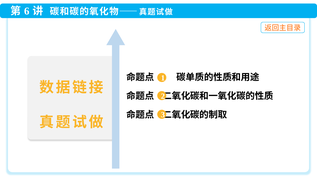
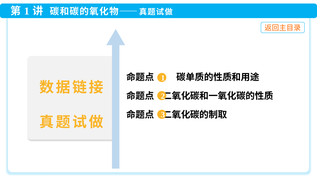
6 at (27, 11): 6 -> 1
